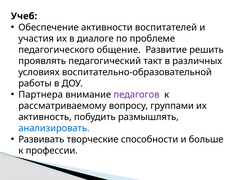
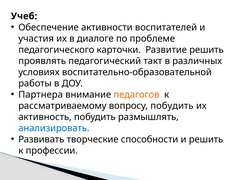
общение: общение -> карточки
педагогов colour: purple -> orange
вопросу группами: группами -> побудить
и больше: больше -> решить
